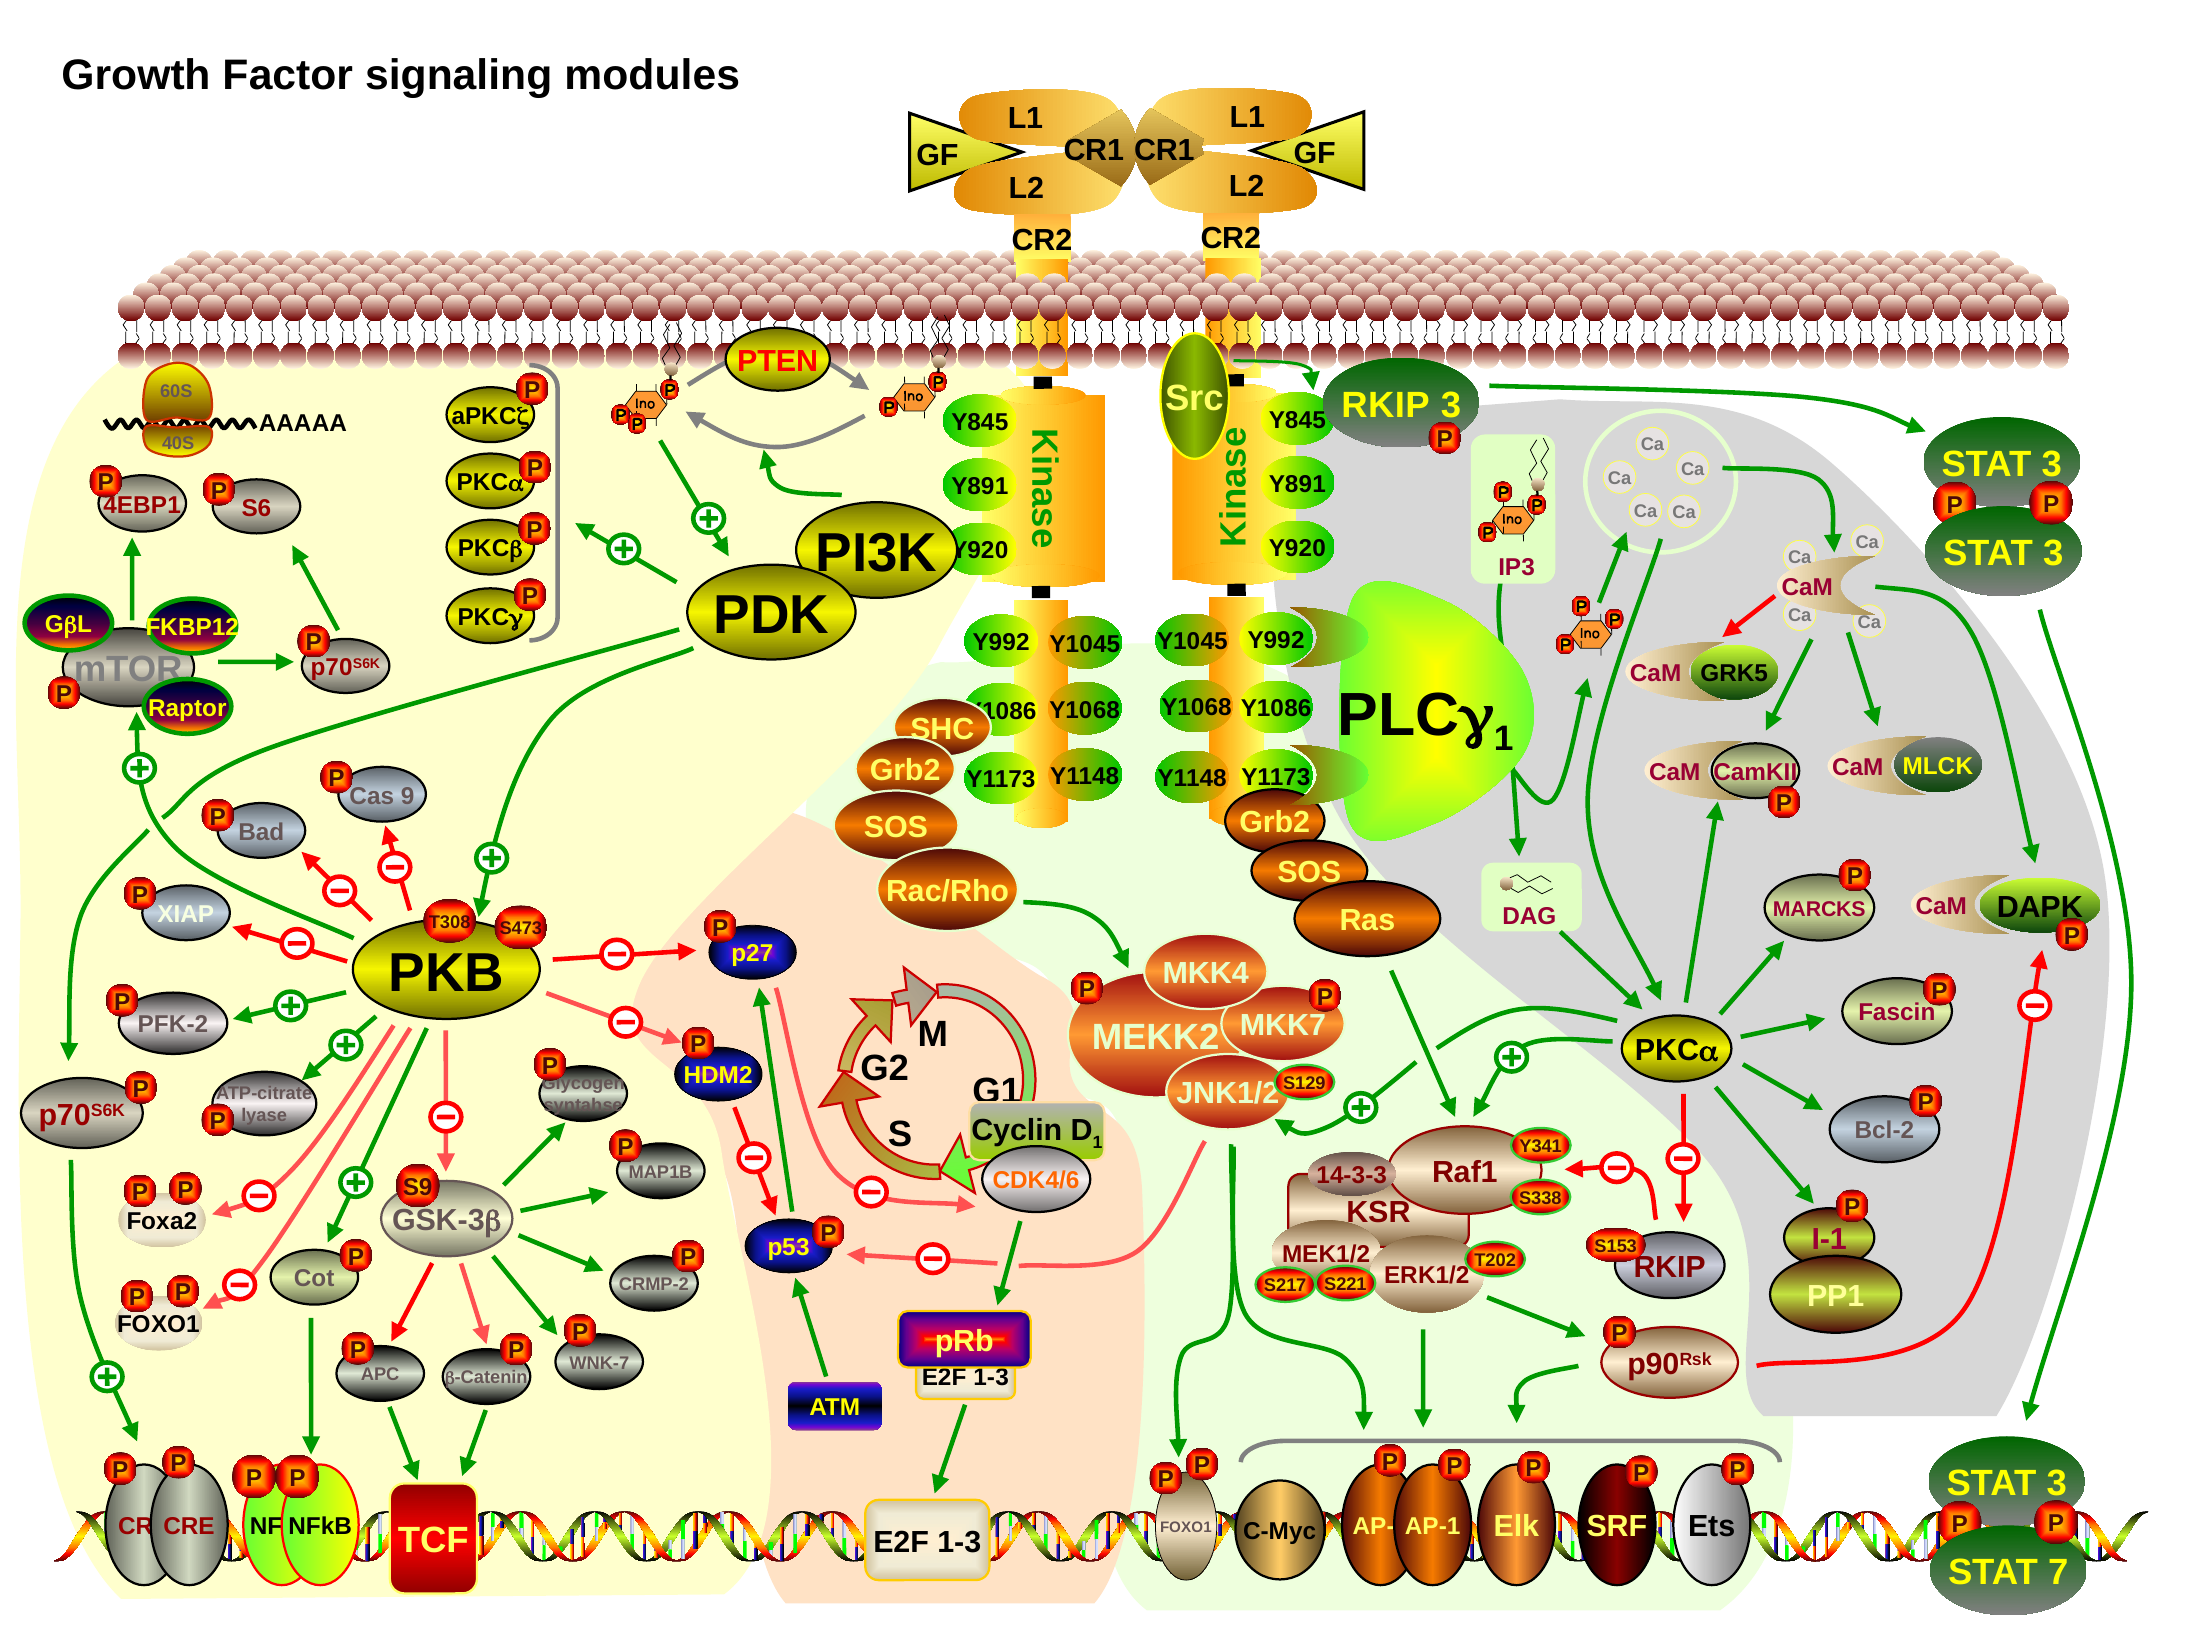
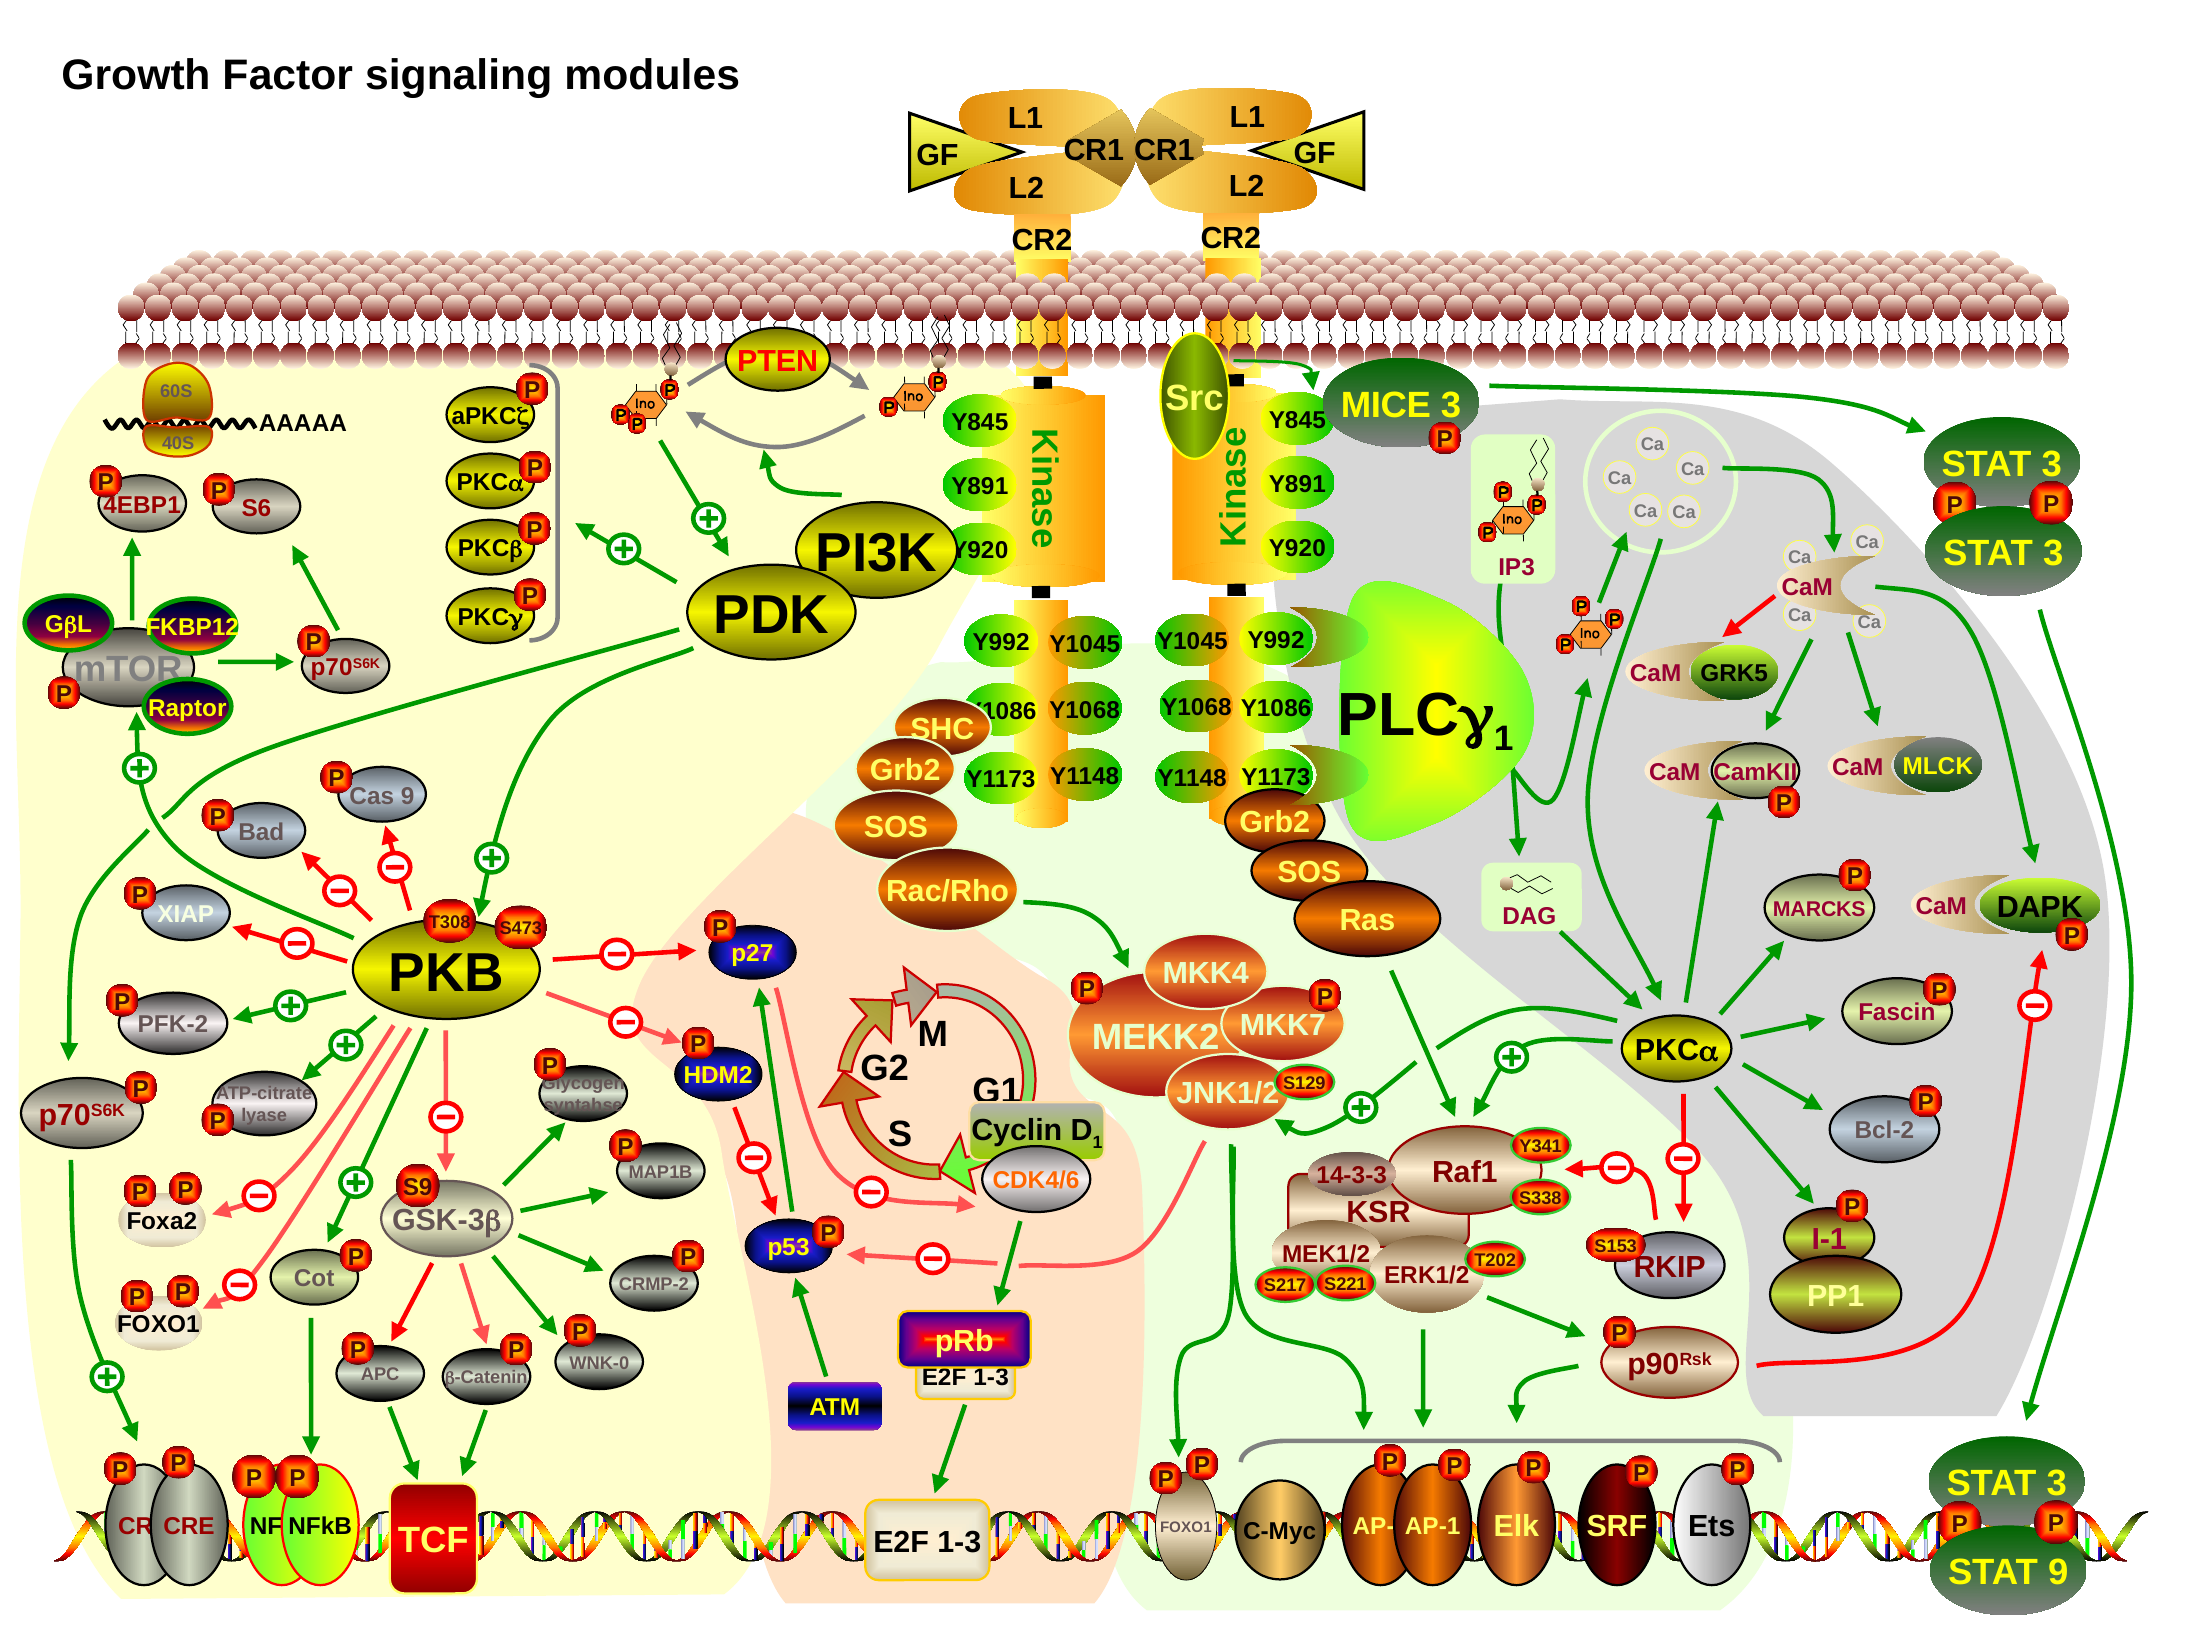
Src RKIP: RKIP -> MICE
WNK-7: WNK-7 -> WNK-0
STAT 7: 7 -> 9
